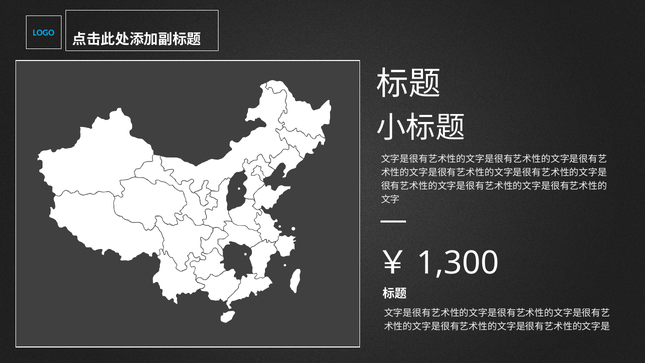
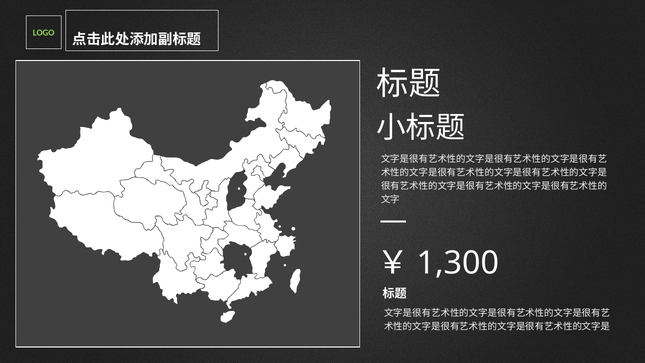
LOGO colour: light blue -> light green
